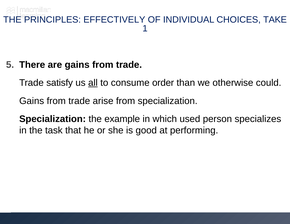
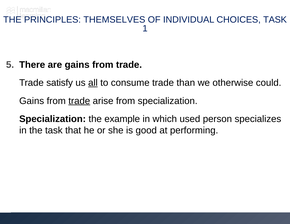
EFFECTIVELY: EFFECTIVELY -> THEMSELVES
CHOICES TAKE: TAKE -> TASK
consume order: order -> trade
trade at (79, 101) underline: none -> present
